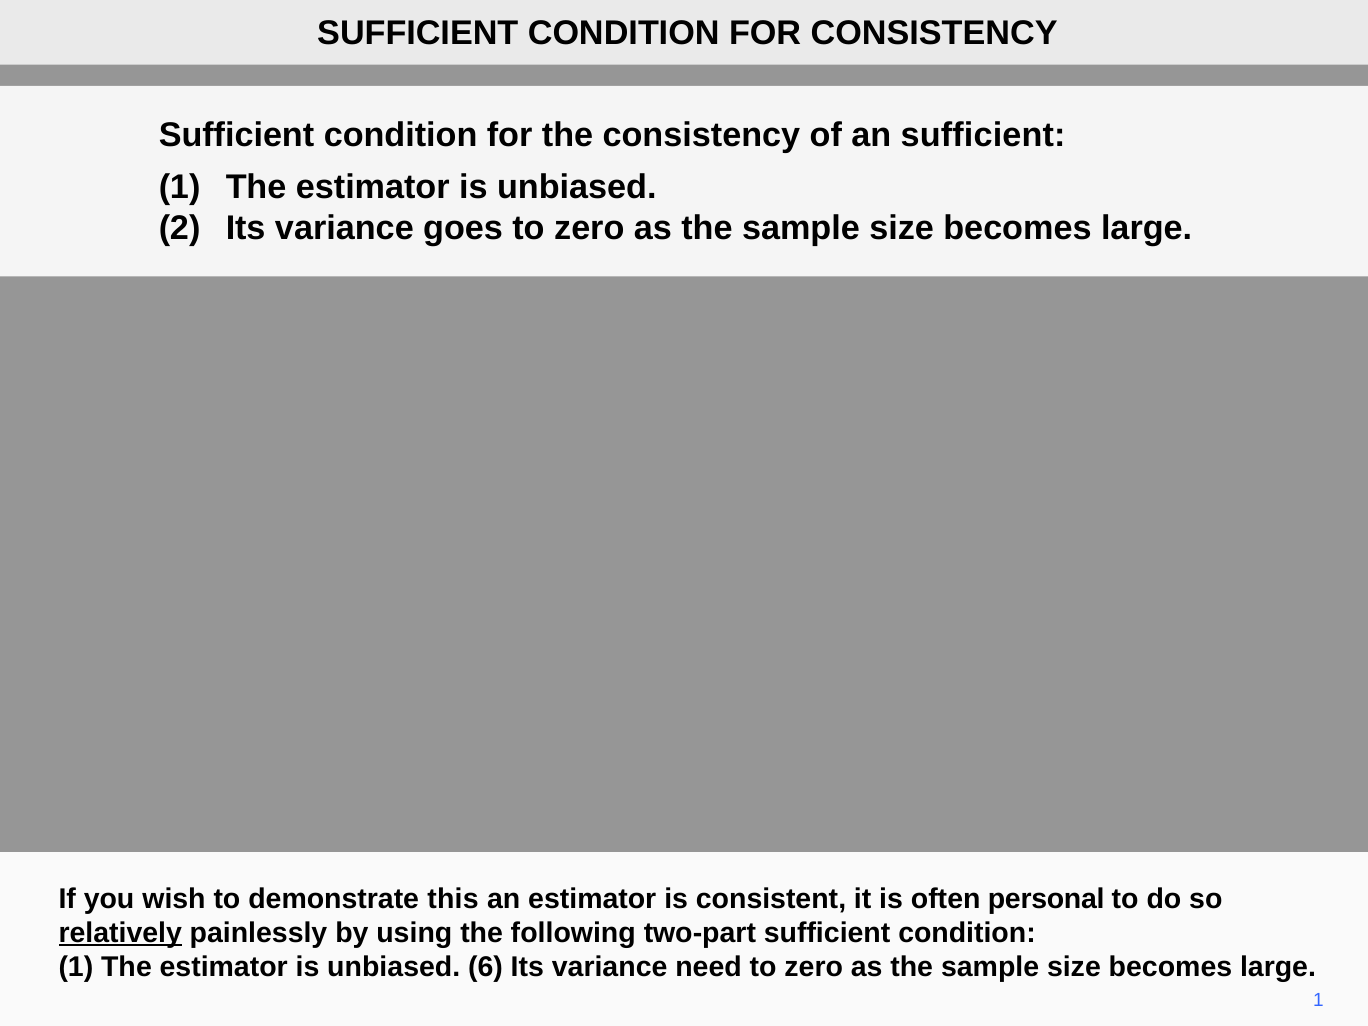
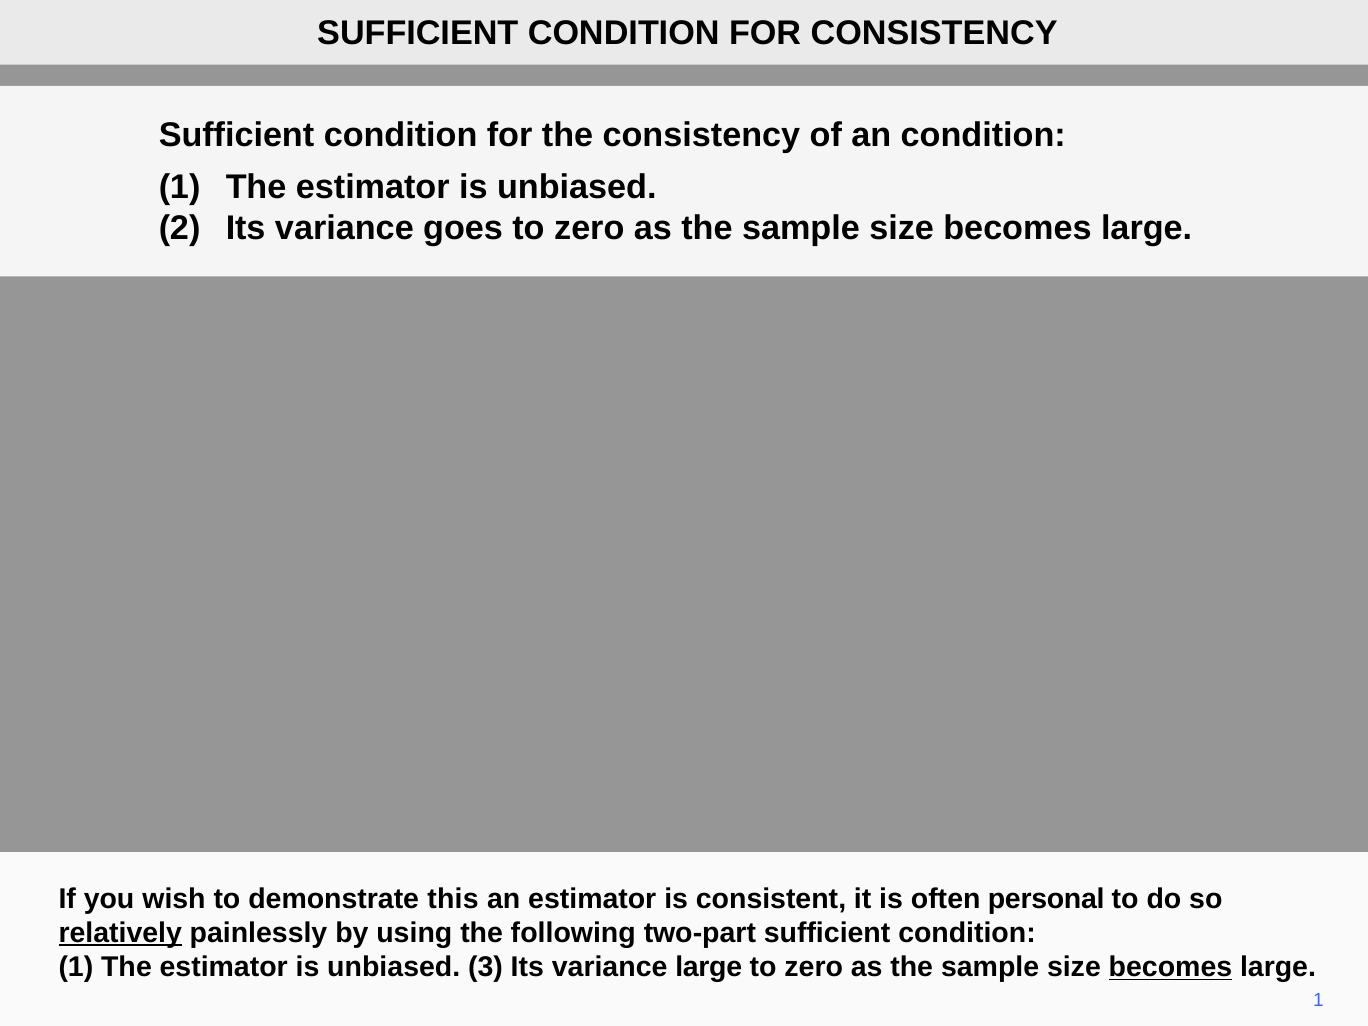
an sufficient: sufficient -> condition
6: 6 -> 3
variance need: need -> large
becomes at (1170, 967) underline: none -> present
